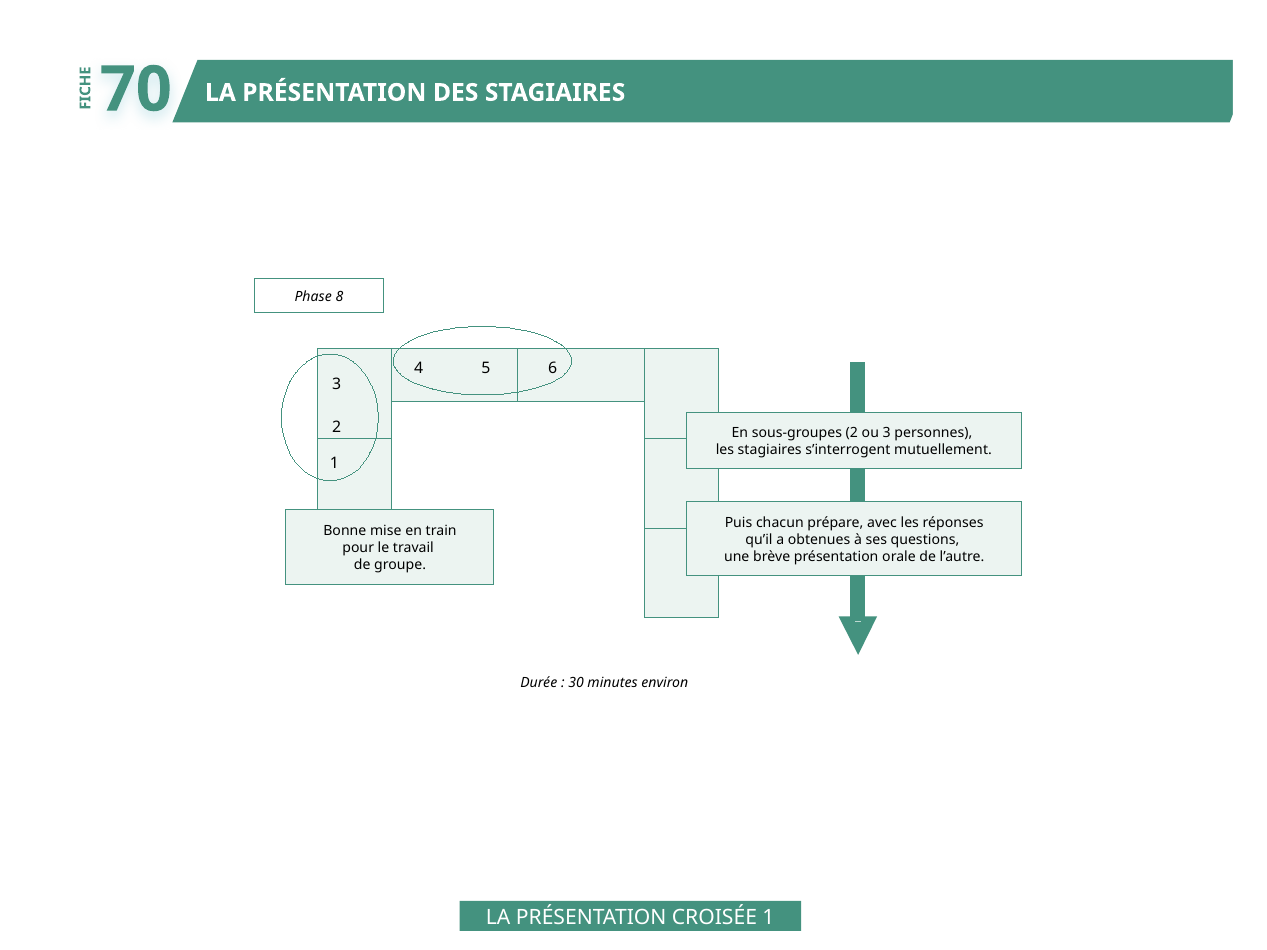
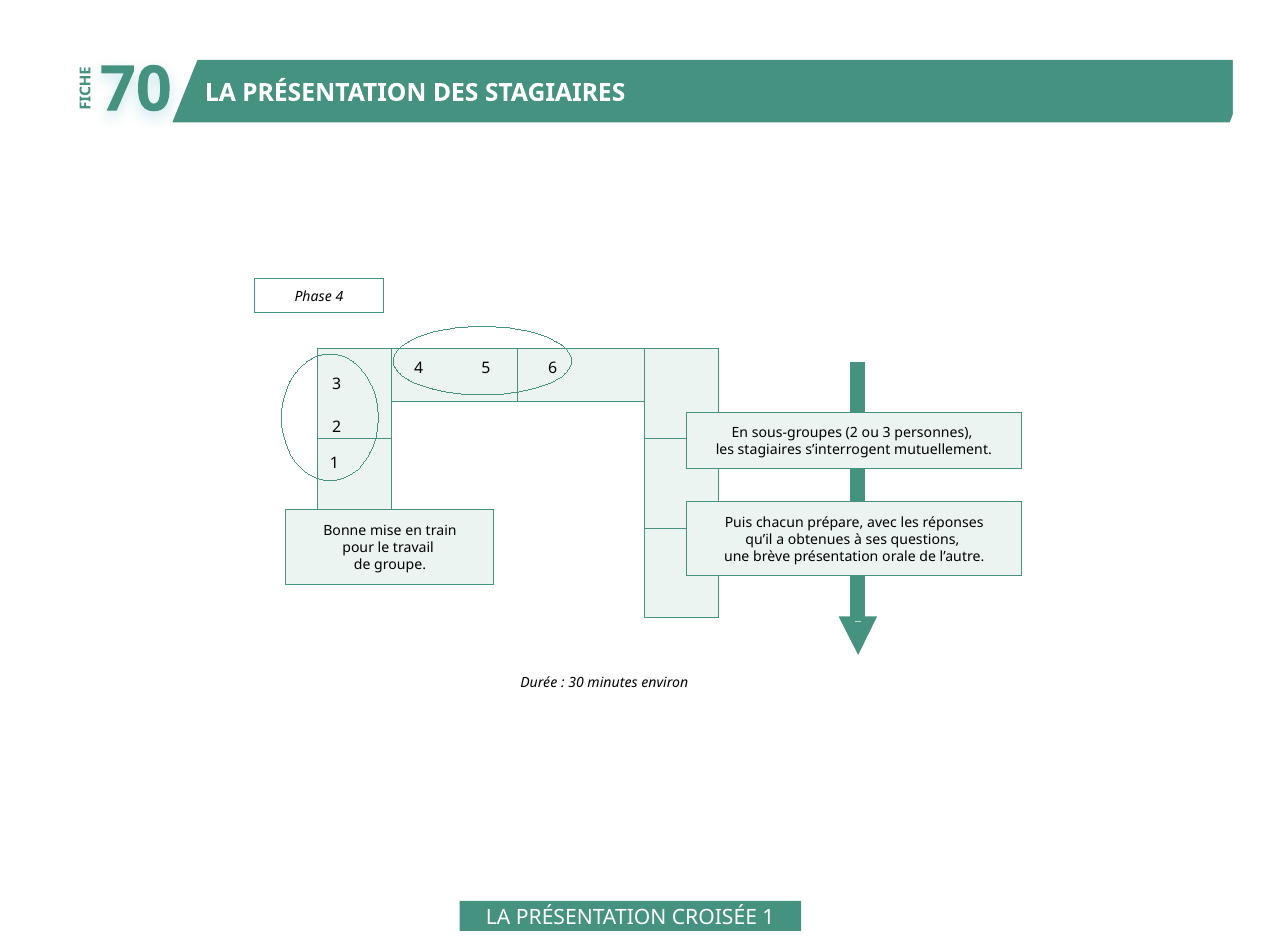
Phase 8: 8 -> 4
